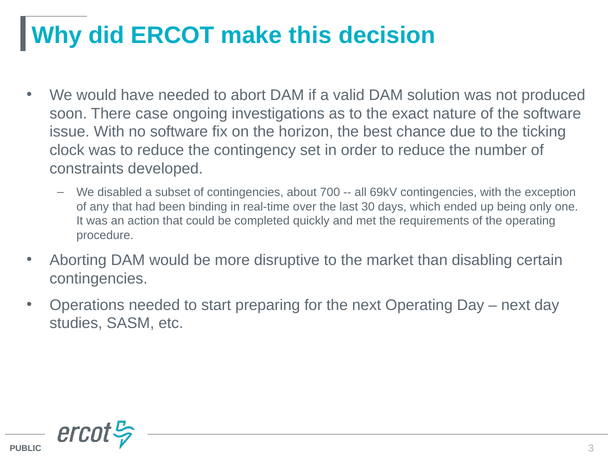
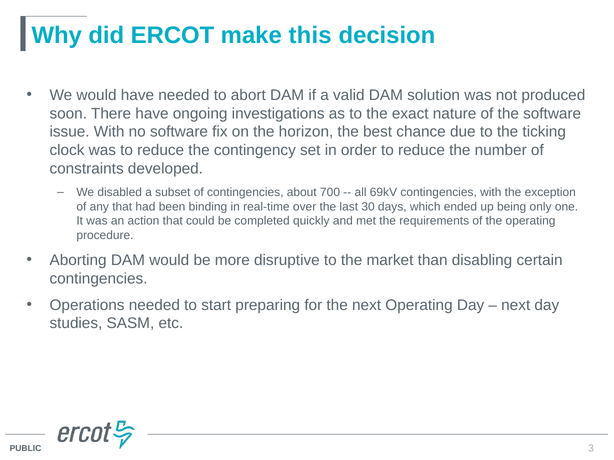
There case: case -> have
